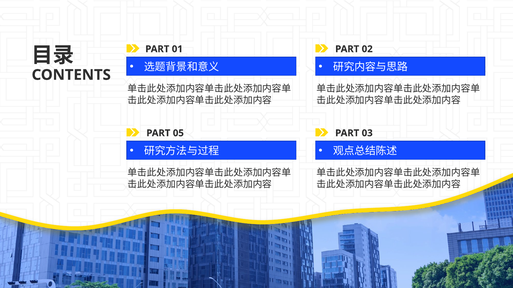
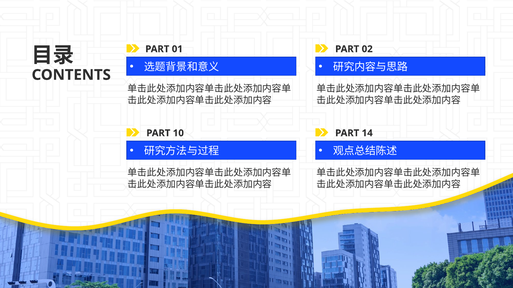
05: 05 -> 10
03: 03 -> 14
